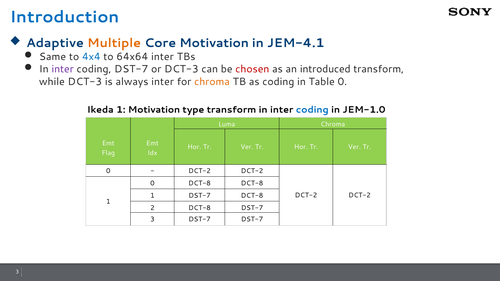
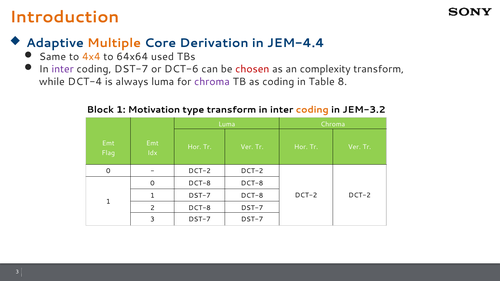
Introduction colour: blue -> orange
Core Motivation: Motivation -> Derivation
JEM-4.1: JEM-4.1 -> JEM-4.4
4x4 colour: blue -> orange
64x64 inter: inter -> used
or DCT-3: DCT-3 -> DCT-6
introduced: introduced -> complexity
while DCT-3: DCT-3 -> DCT-4
always inter: inter -> luma
chroma at (212, 82) colour: orange -> purple
Table 0: 0 -> 8
Ikeda: Ikeda -> Block
coding at (312, 110) colour: blue -> orange
JEM-1.0: JEM-1.0 -> JEM-3.2
